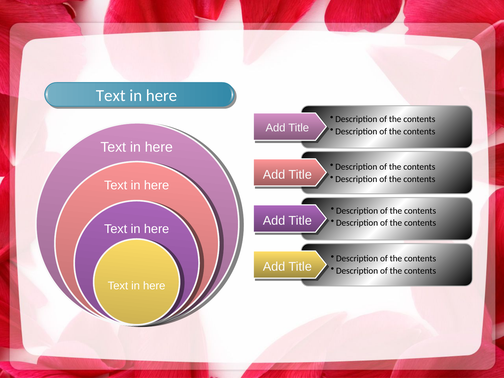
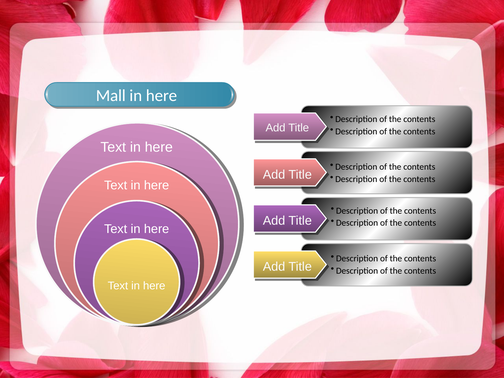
Text at (111, 96): Text -> Mall
